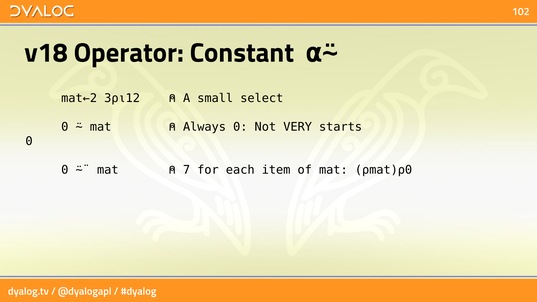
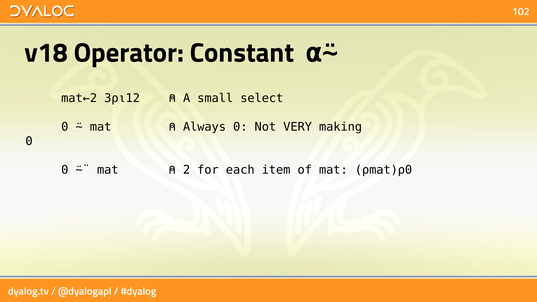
starts: starts -> making
7: 7 -> 2
